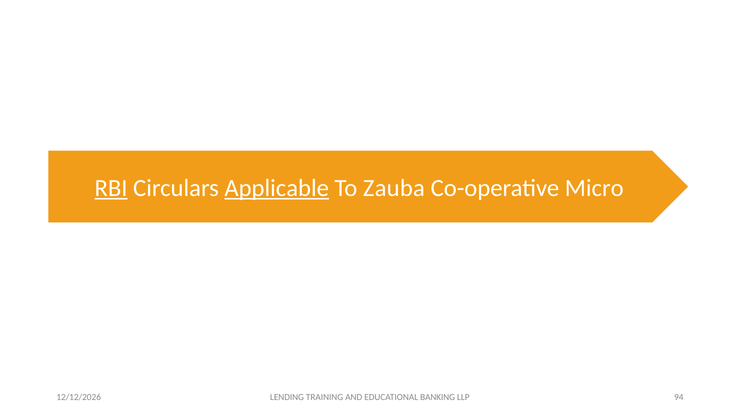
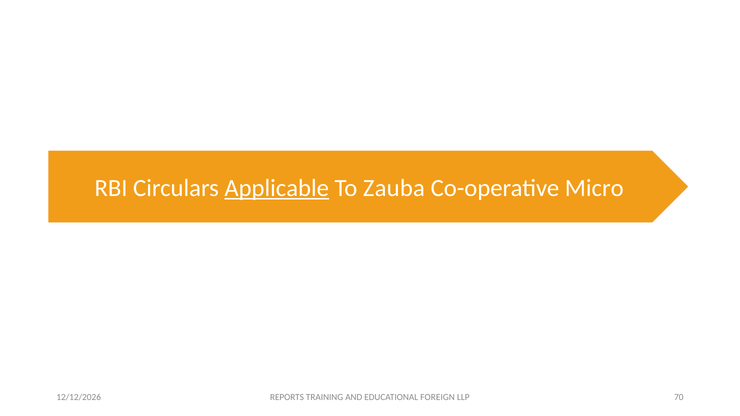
RBI underline: present -> none
LENDING: LENDING -> REPORTS
BANKING: BANKING -> FOREIGN
94: 94 -> 70
